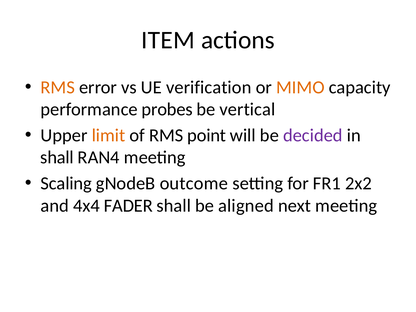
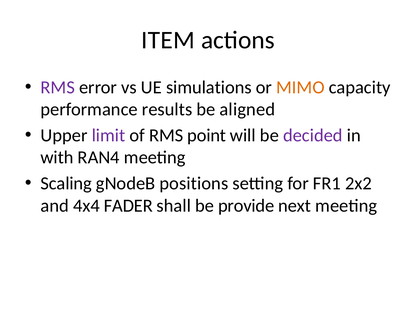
RMS at (58, 87) colour: orange -> purple
verification: verification -> simulations
probes: probes -> results
vertical: vertical -> aligned
limit colour: orange -> purple
shall at (57, 158): shall -> with
outcome: outcome -> positions
aligned: aligned -> provide
